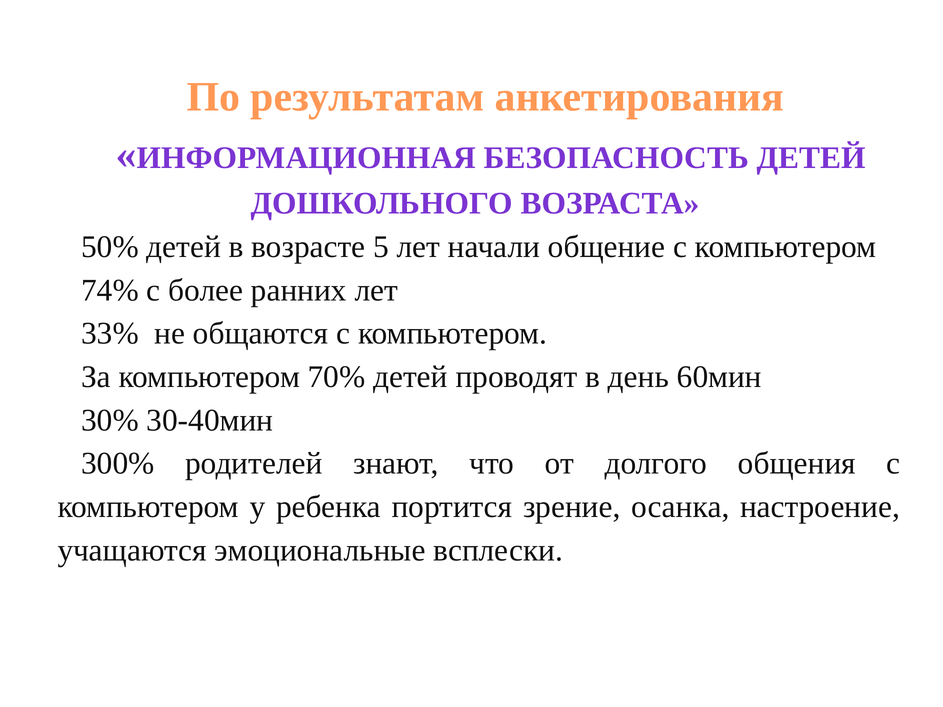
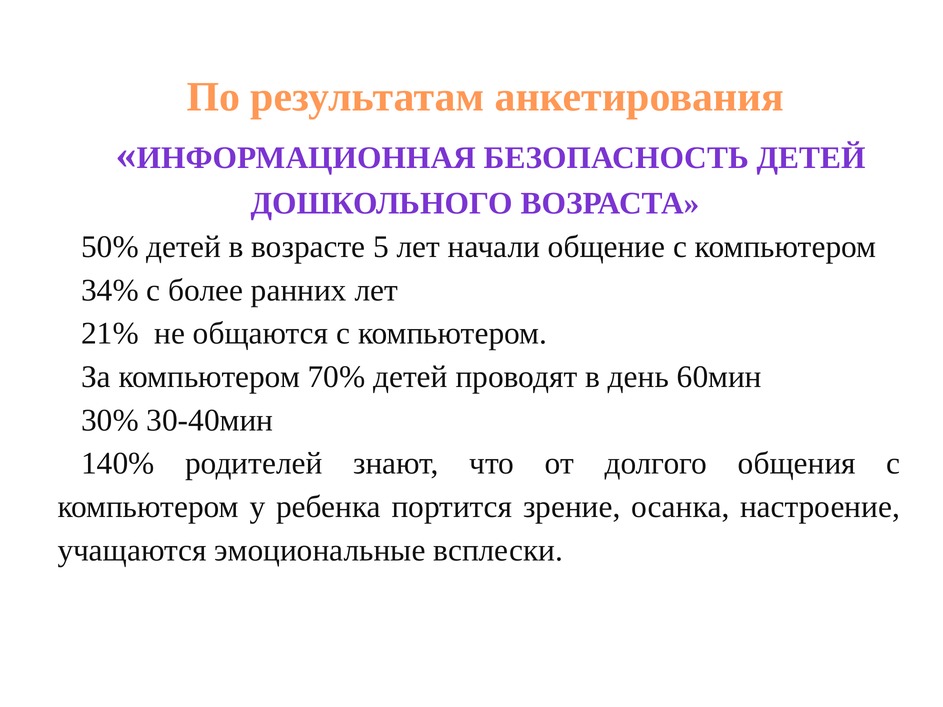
74%: 74% -> 34%
33%: 33% -> 21%
300%: 300% -> 140%
